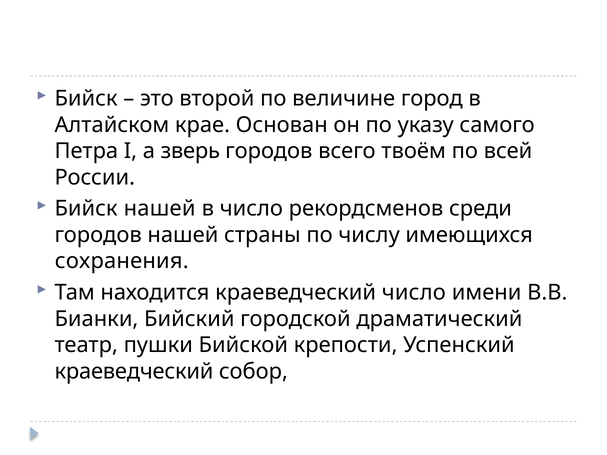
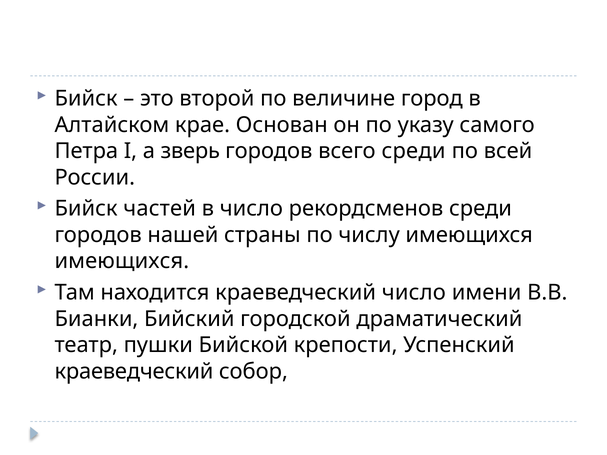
всего твоём: твоём -> среди
Бийск нашей: нашей -> частей
сохранения at (122, 261): сохранения -> имеющихся
